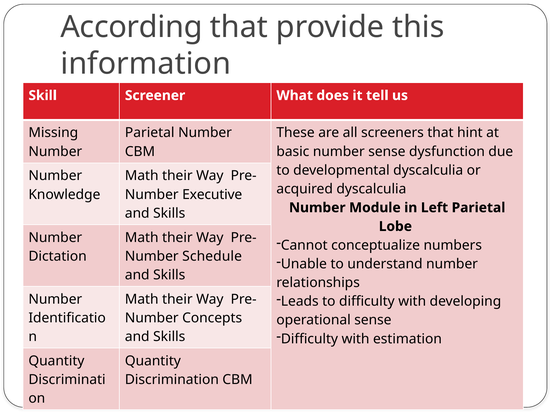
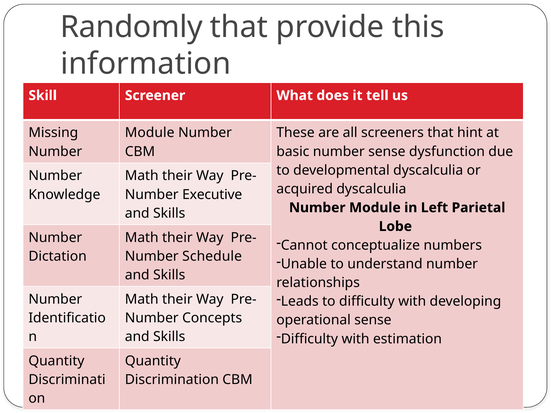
According: According -> Randomly
Parietal at (150, 133): Parietal -> Module
